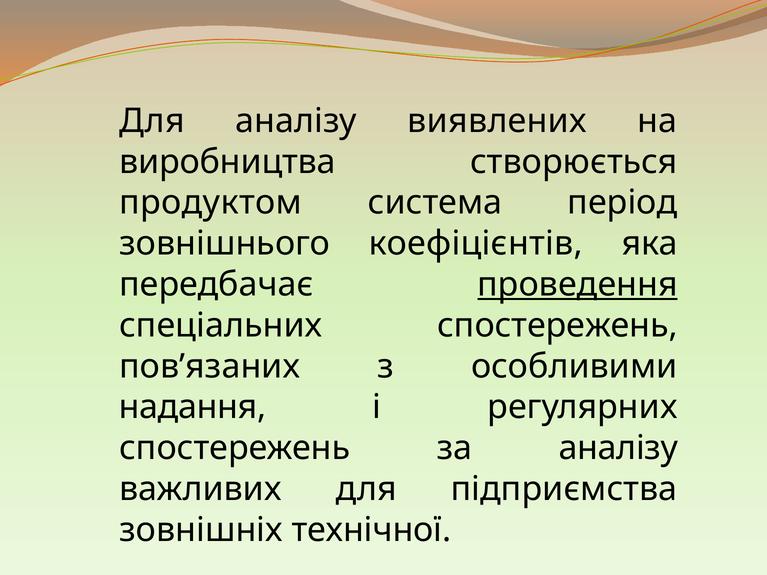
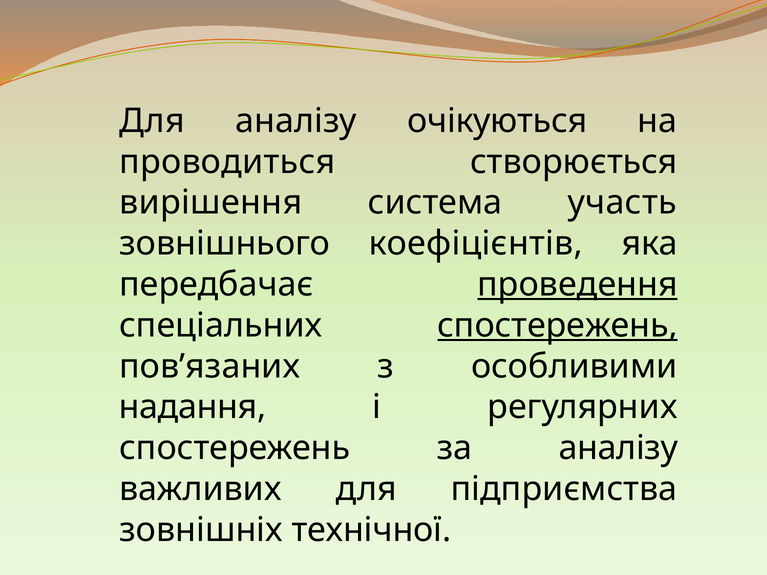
виявлених: виявлених -> очікуються
виробництва: виробництва -> проводиться
продуктом: продуктом -> вирішення
період: період -> участь
спостережень at (558, 326) underline: none -> present
